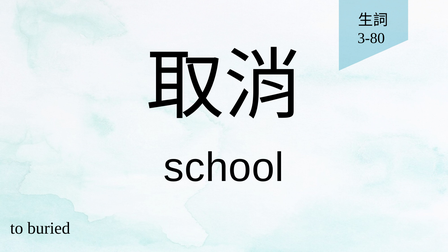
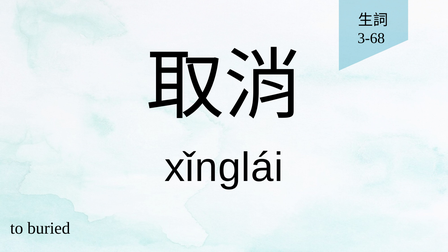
3-80: 3-80 -> 3-68
school: school -> xǐnglái
